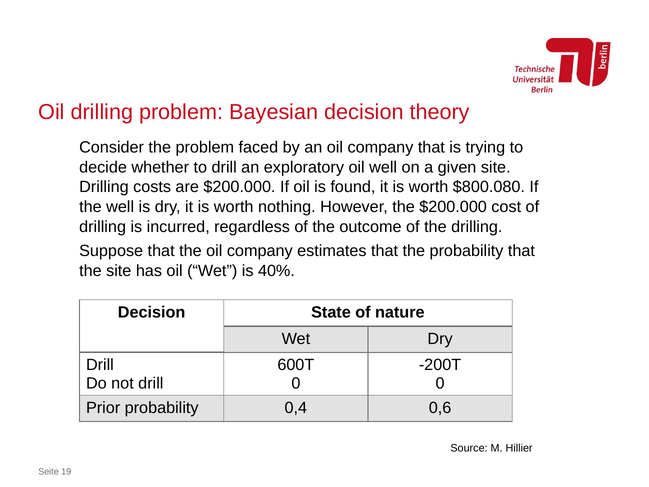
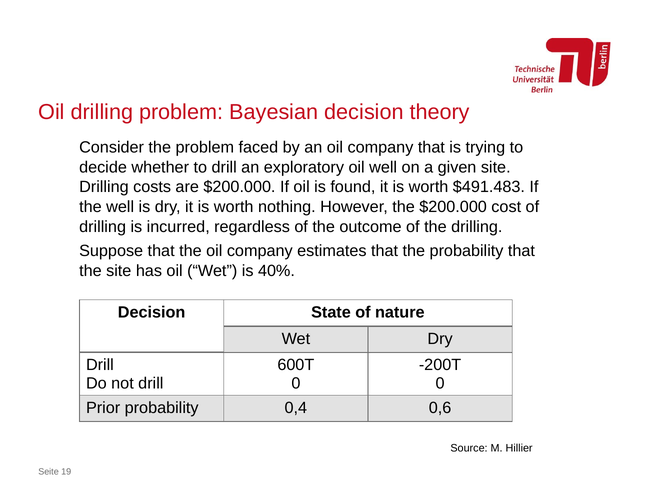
$800.080: $800.080 -> $491.483
